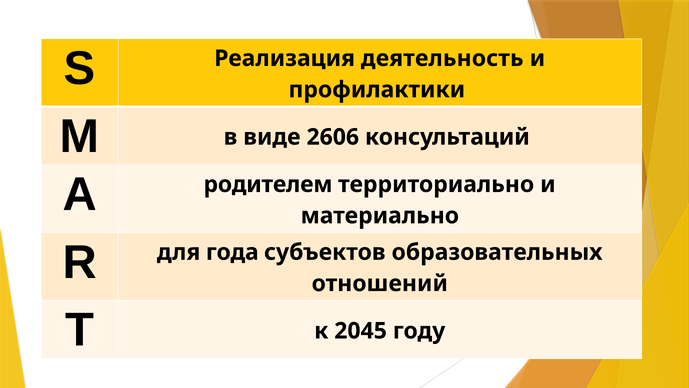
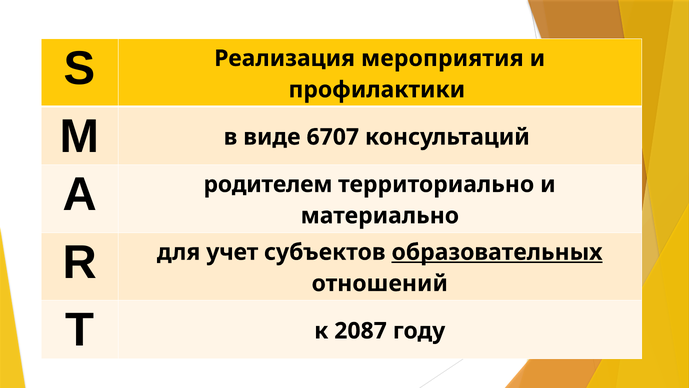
деятельность: деятельность -> мероприятия
2606: 2606 -> 6707
года: года -> учет
образовательных underline: none -> present
2045: 2045 -> 2087
